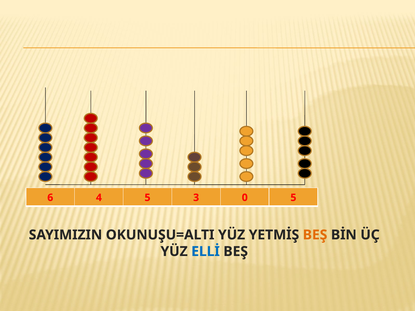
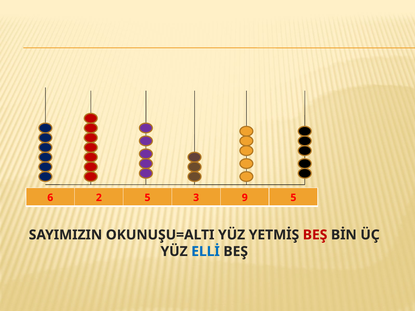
4: 4 -> 2
0: 0 -> 9
BEŞ at (315, 235) colour: orange -> red
